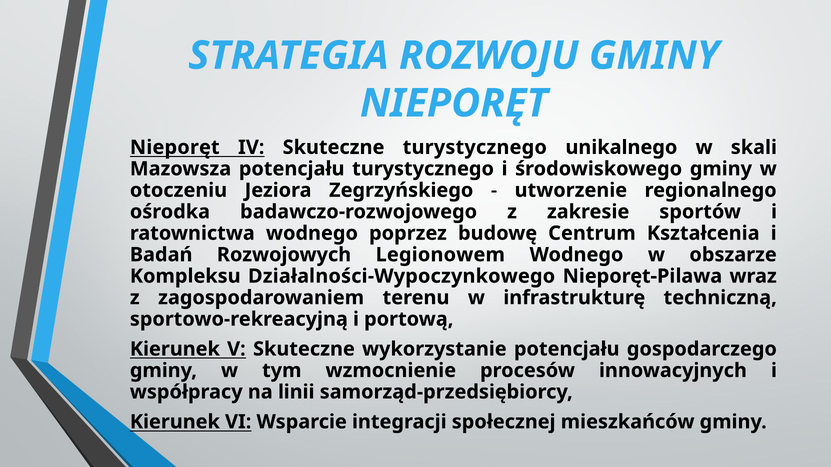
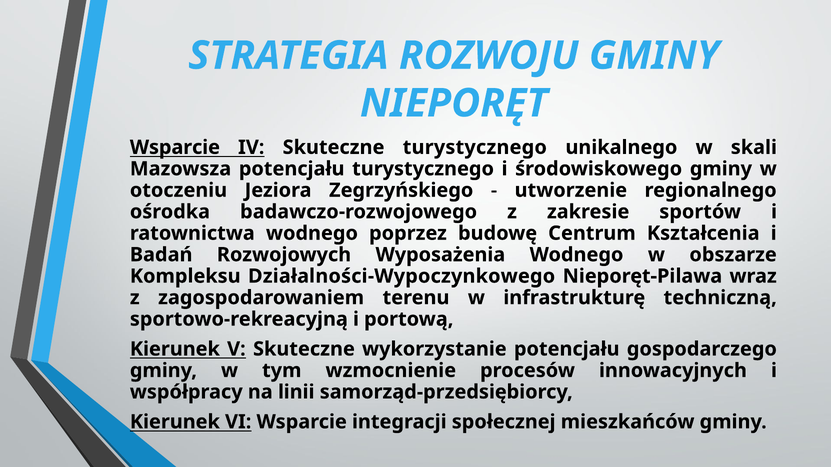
Nieporęt at (175, 147): Nieporęt -> Wsparcie
Legionowem: Legionowem -> Wyposażenia
